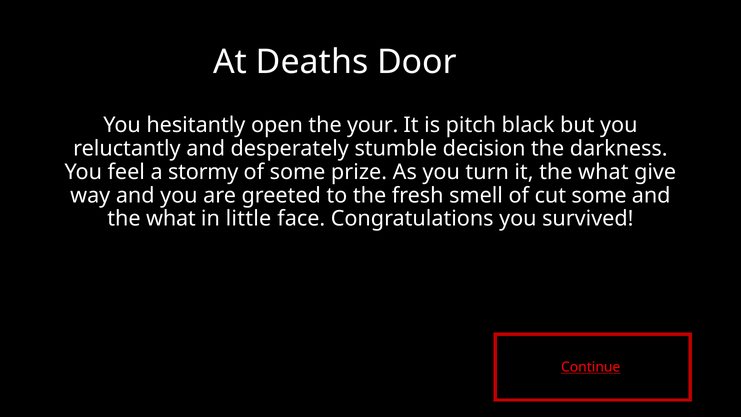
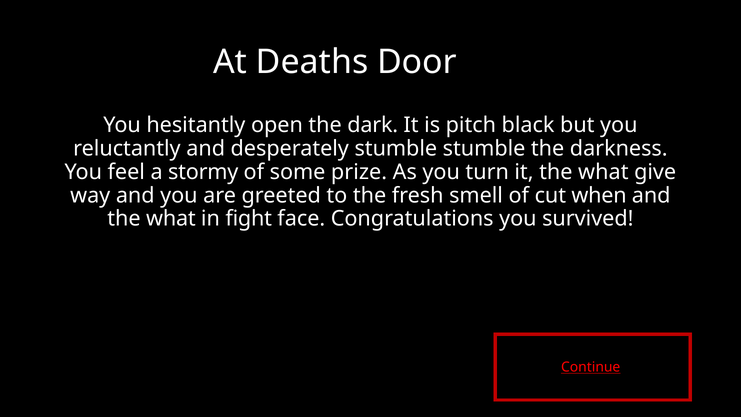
your: your -> dark
stumble decision: decision -> stumble
cut some: some -> when
little: little -> fight
